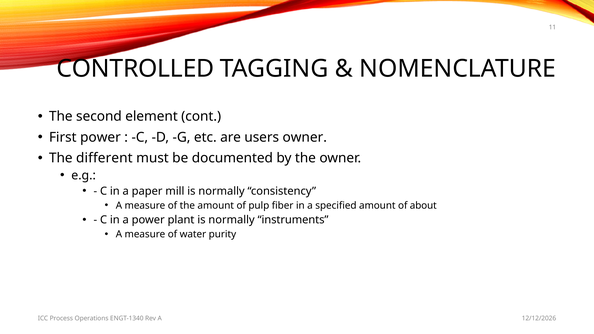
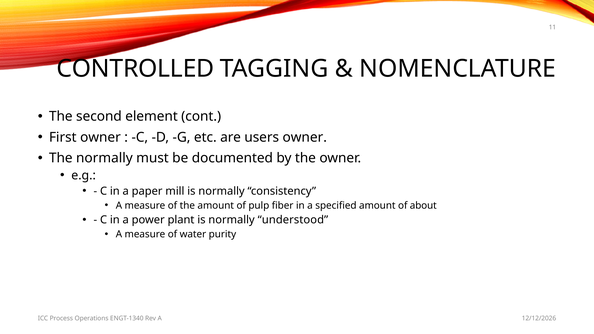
First power: power -> owner
The different: different -> normally
instruments: instruments -> understood
